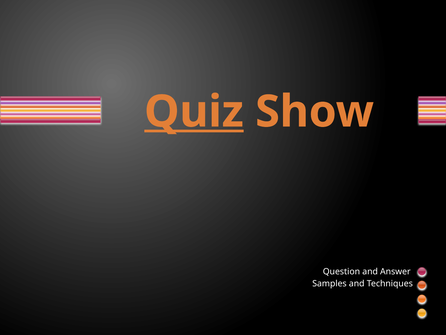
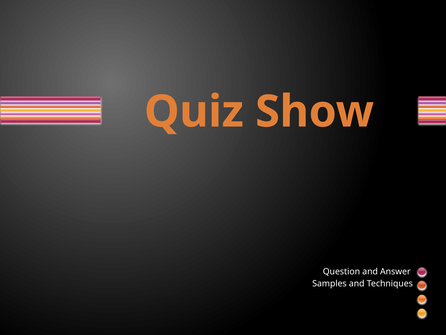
Quiz underline: present -> none
